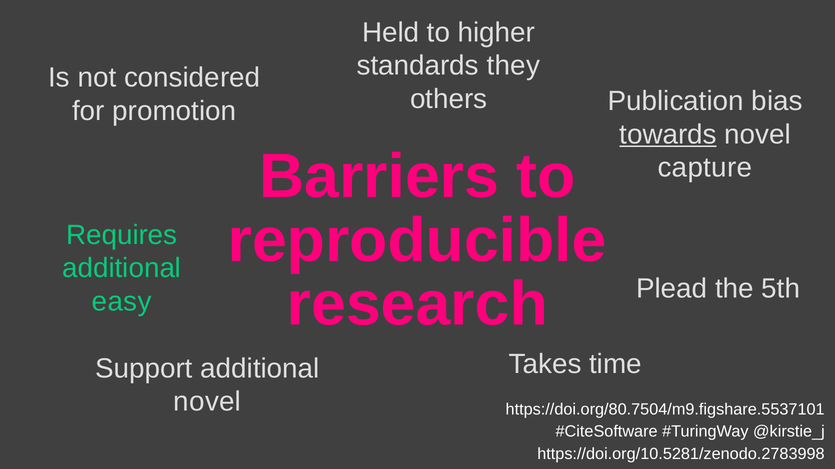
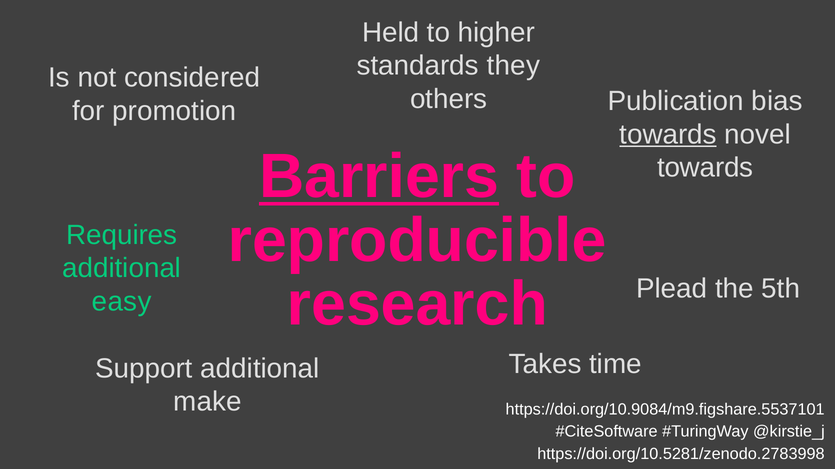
Barriers underline: none -> present
capture at (705, 168): capture -> towards
novel at (207, 402): novel -> make
https://doi.org/80.7504/m9.figshare.5537101: https://doi.org/80.7504/m9.figshare.5537101 -> https://doi.org/10.9084/m9.figshare.5537101
